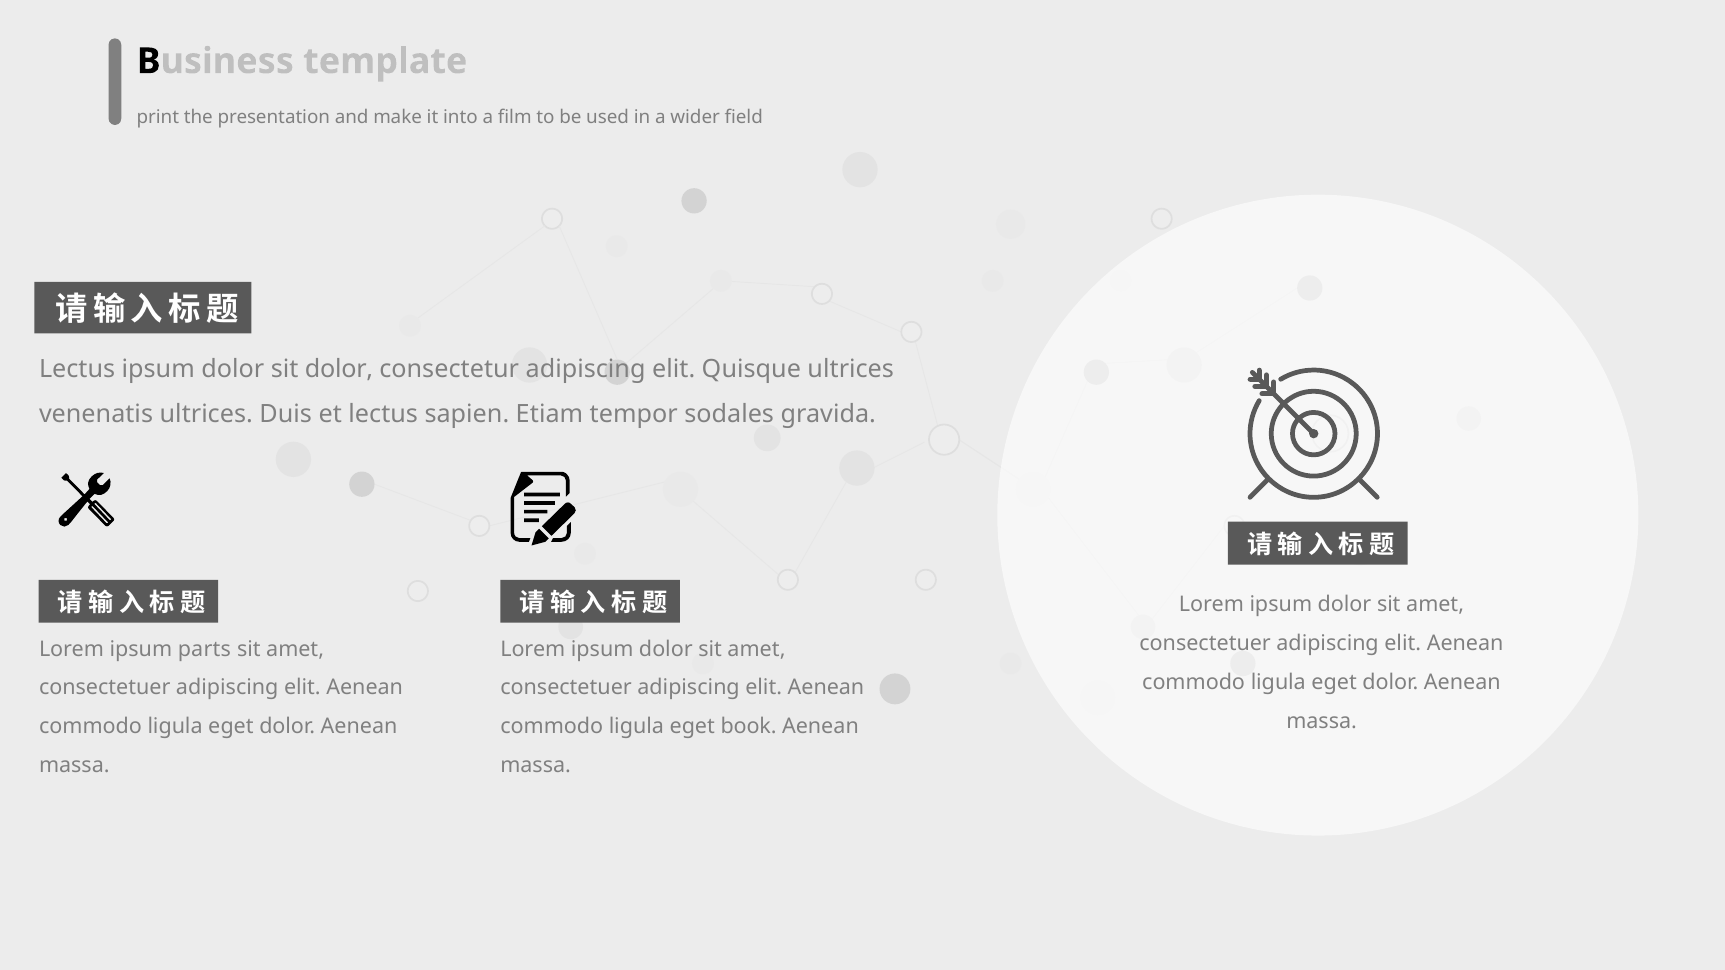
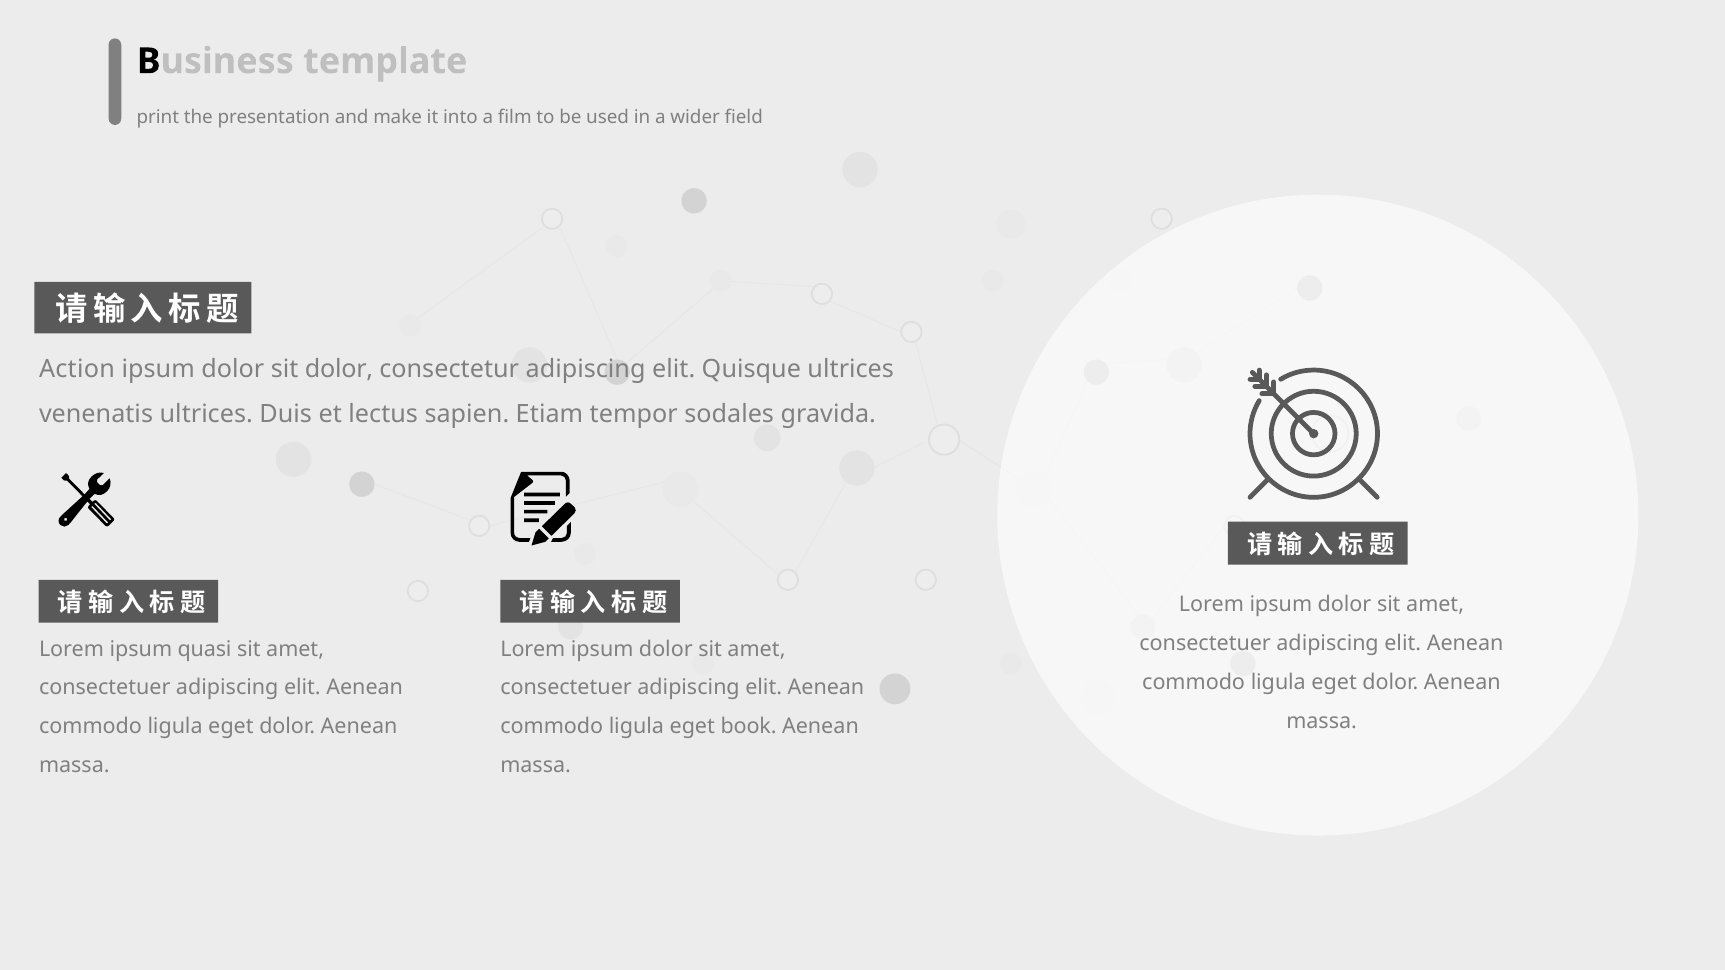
Lectus at (77, 369): Lectus -> Action
parts: parts -> quasi
